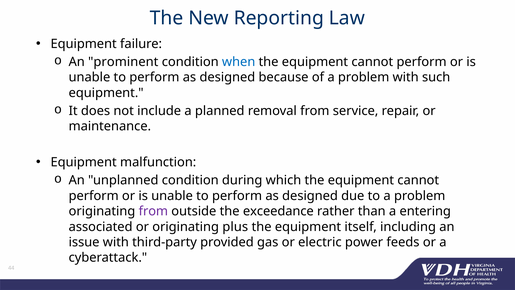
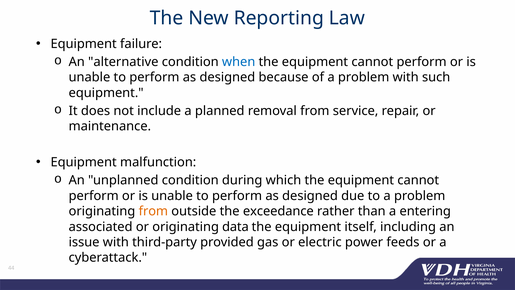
prominent: prominent -> alternative
from at (153, 211) colour: purple -> orange
plus: plus -> data
